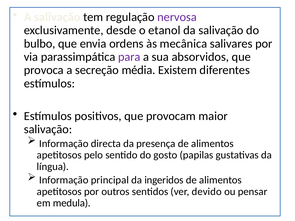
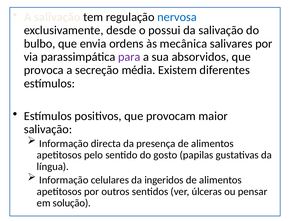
nervosa colour: purple -> blue
etanol: etanol -> possui
principal: principal -> celulares
devido: devido -> úlceras
medula: medula -> solução
